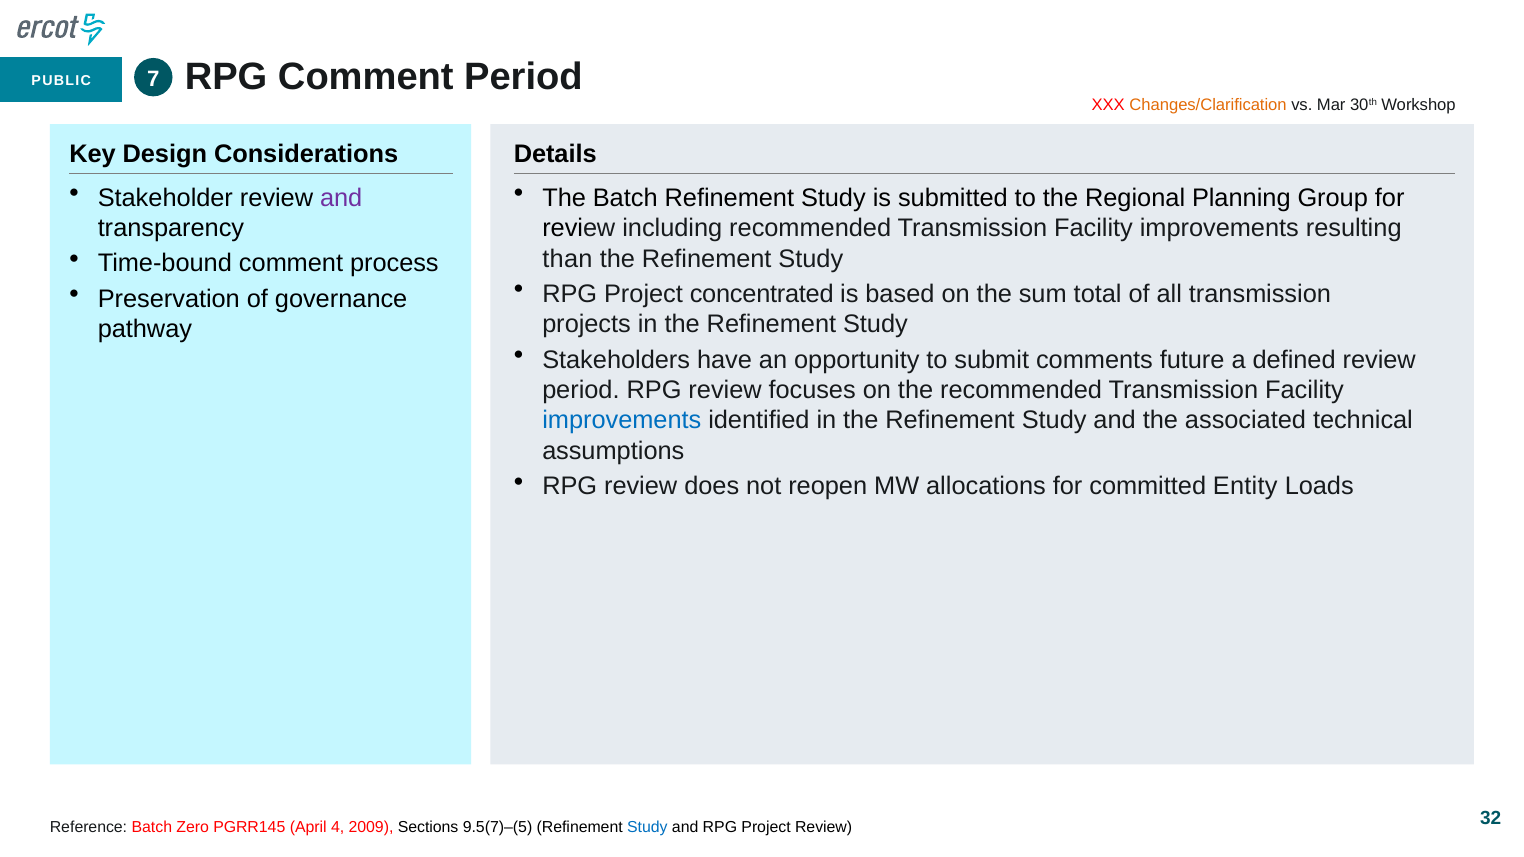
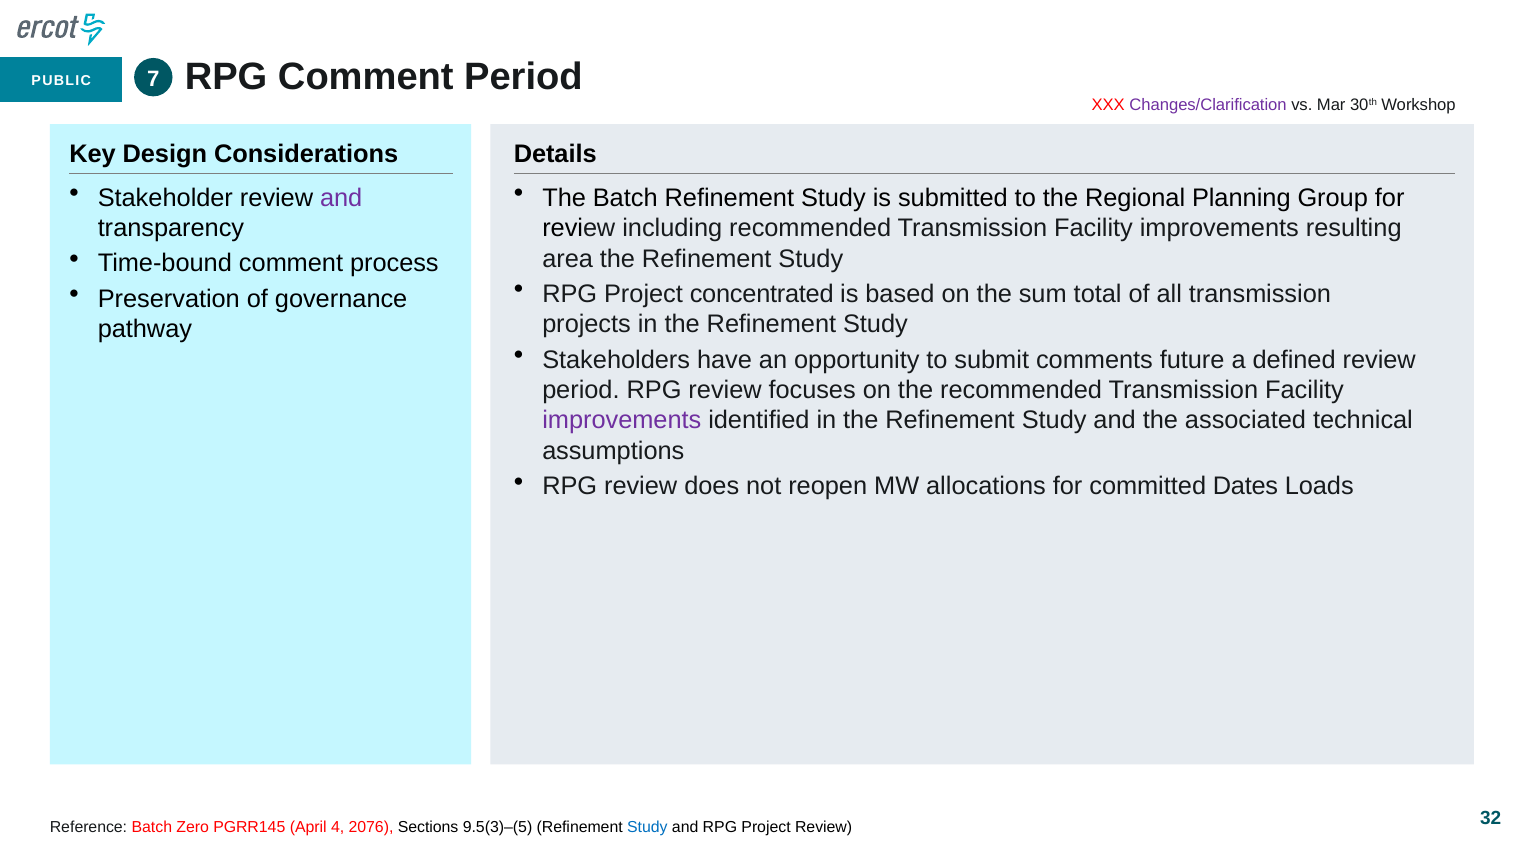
Changes/Clarification colour: orange -> purple
than: than -> area
improvements at (622, 421) colour: blue -> purple
Entity: Entity -> Dates
2009: 2009 -> 2076
9.5(7)–(5: 9.5(7)–(5 -> 9.5(3)–(5
